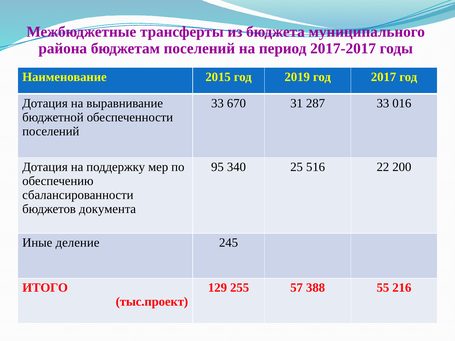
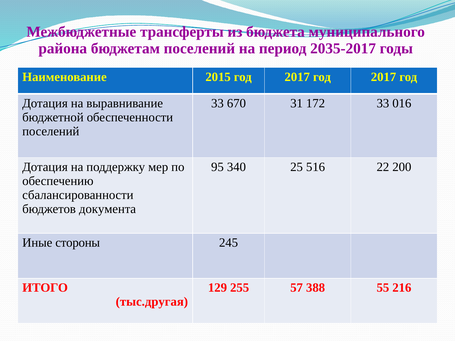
2017-2017: 2017-2017 -> 2035-2017
2015 год 2019: 2019 -> 2017
287: 287 -> 172
деление: деление -> стороны
тыс.проект: тыс.проект -> тыс.другая
